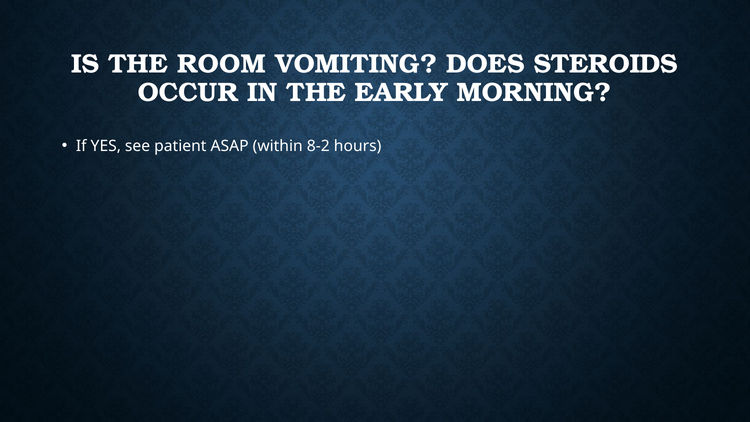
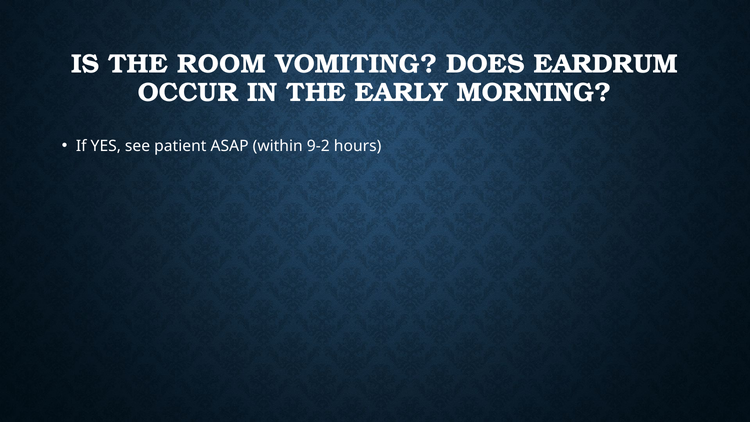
STEROIDS: STEROIDS -> EARDRUM
8-2: 8-2 -> 9-2
